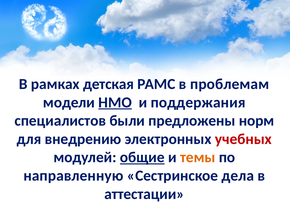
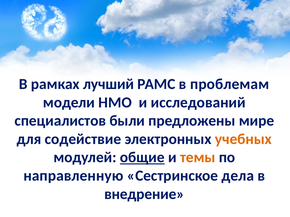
детская: детская -> лучший
НМО underline: present -> none
поддержания: поддержания -> исследований
норм: норм -> мире
внедрению: внедрению -> содействие
учебных colour: red -> orange
аттестации: аттестации -> внедрение
